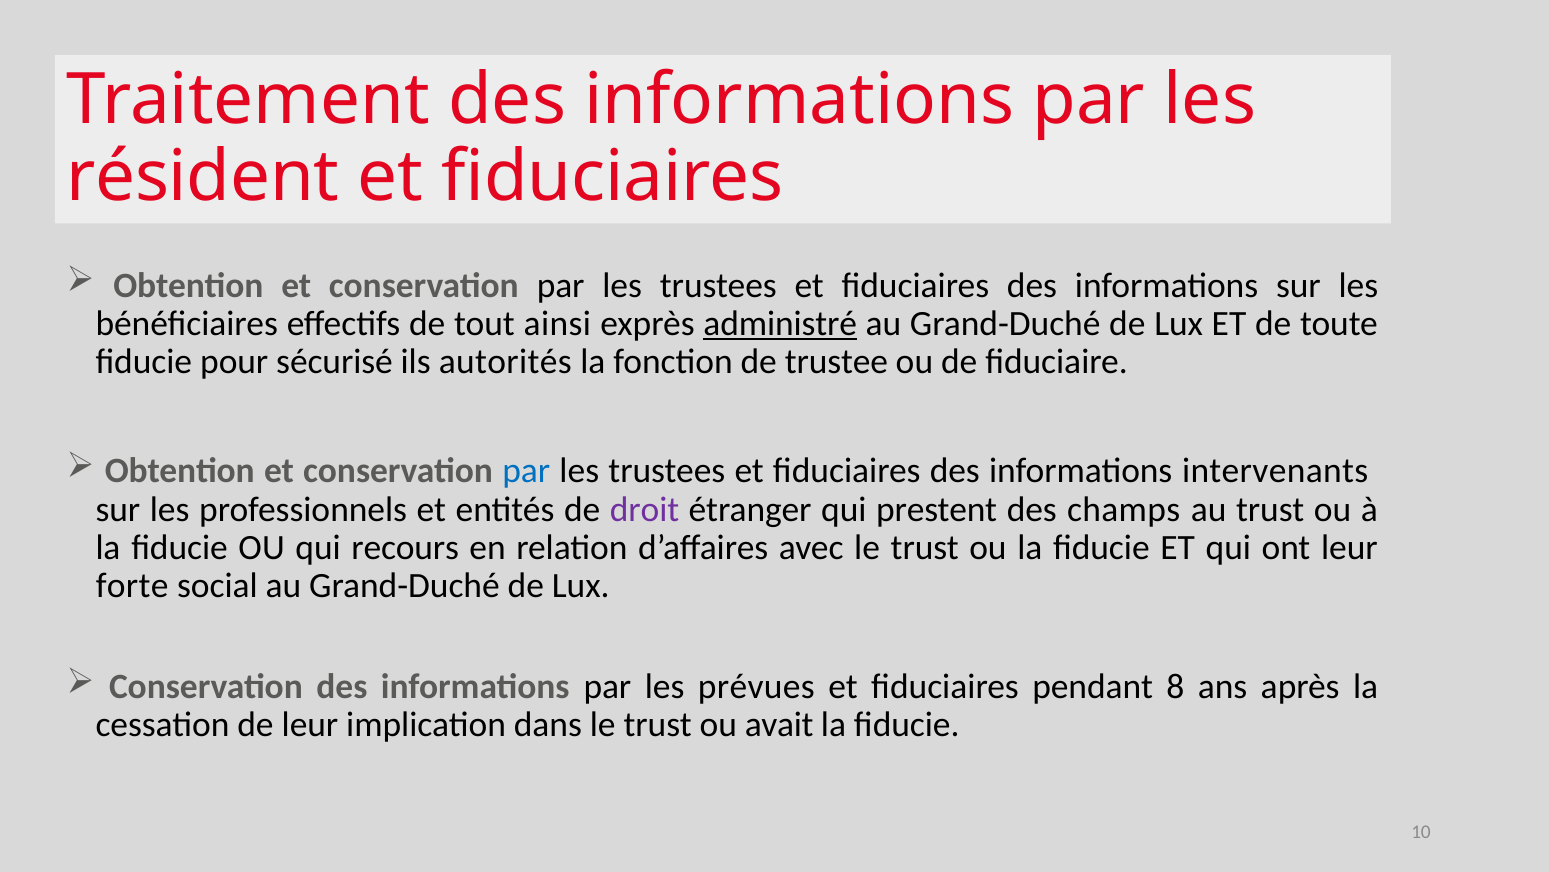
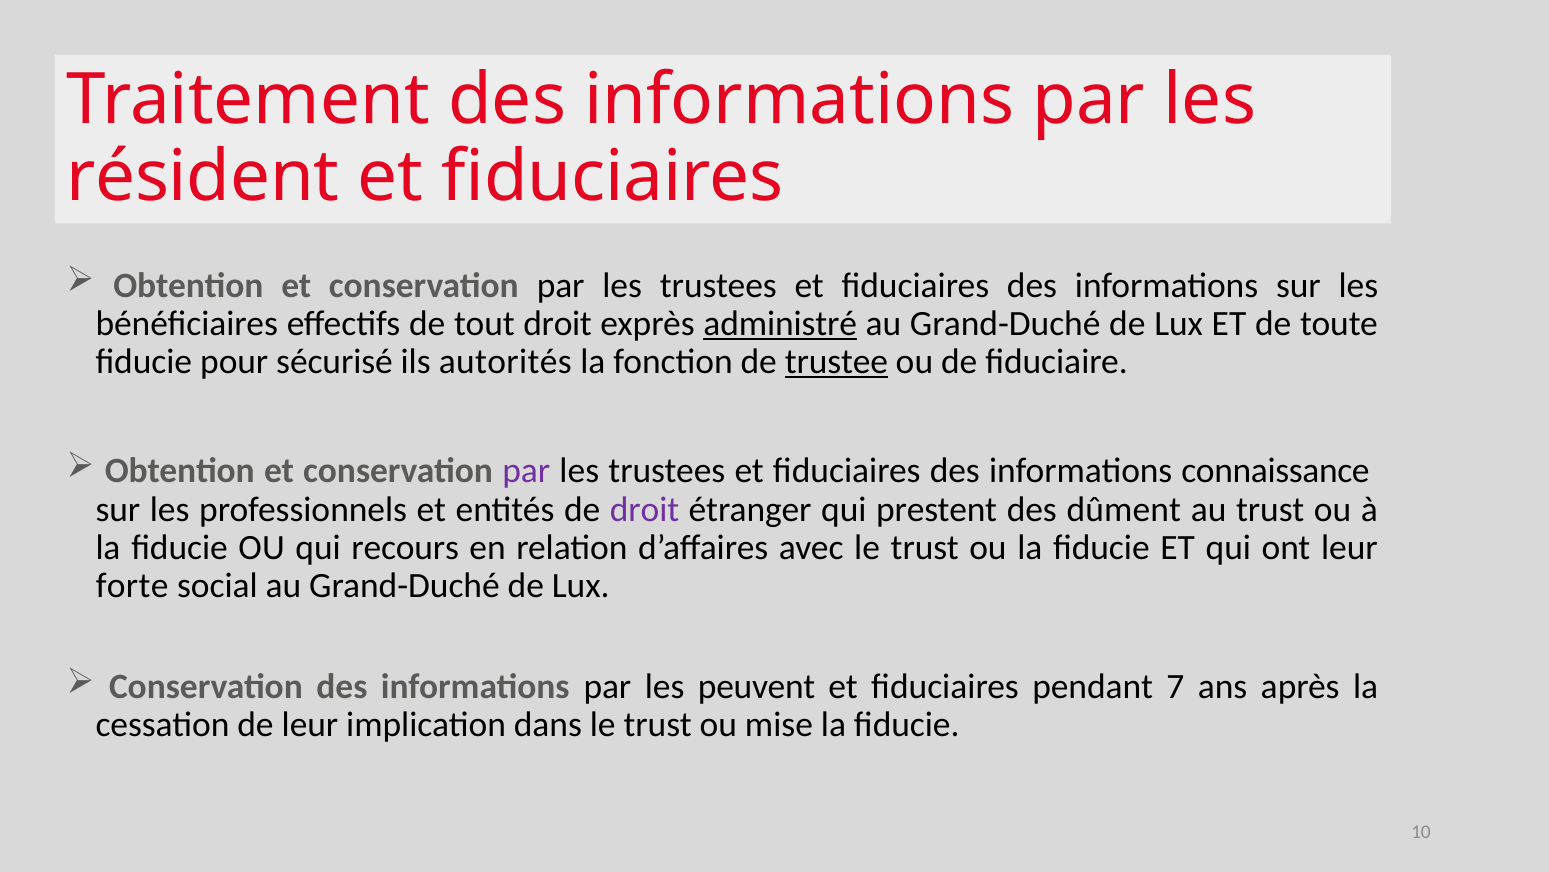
tout ainsi: ainsi -> droit
trustee underline: none -> present
par at (526, 471) colour: blue -> purple
intervenants: intervenants -> connaissance
champs: champs -> dûment
prévues: prévues -> peuvent
8: 8 -> 7
avait: avait -> mise
